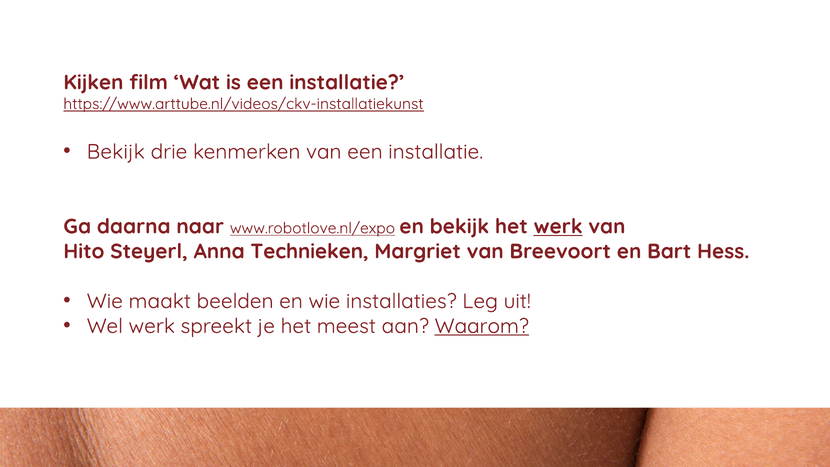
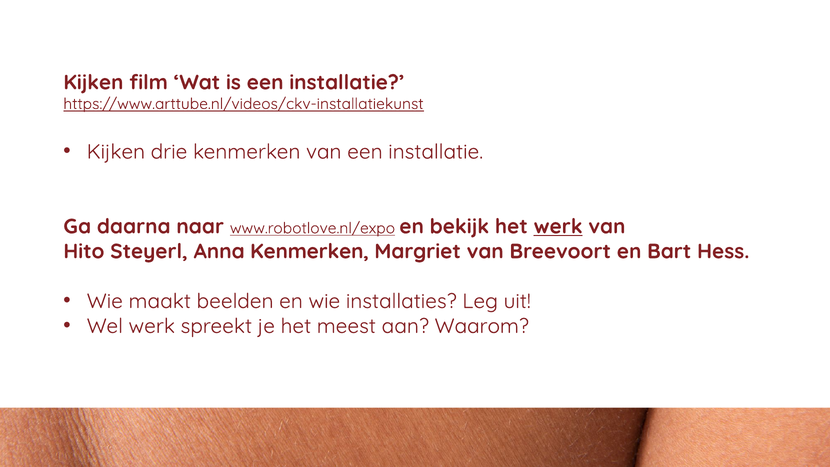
Bekijk at (116, 152): Bekijk -> Kijken
Anna Technieken: Technieken -> Kenmerken
Waarom underline: present -> none
